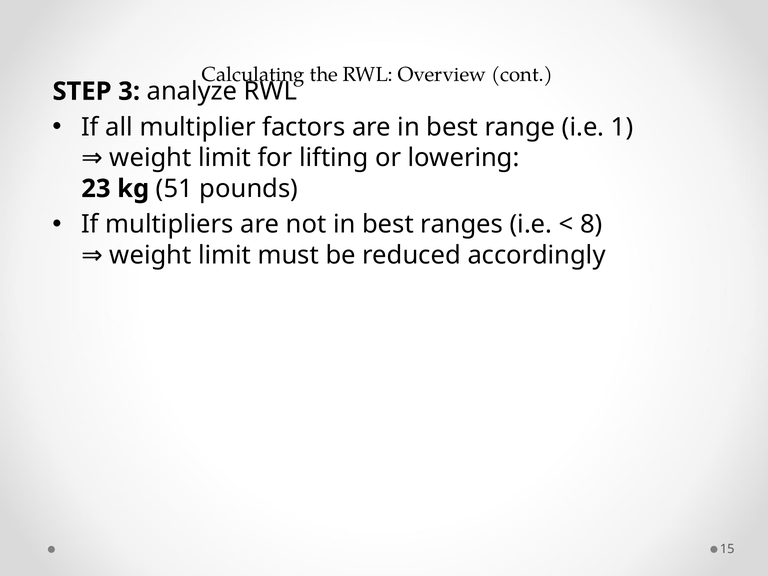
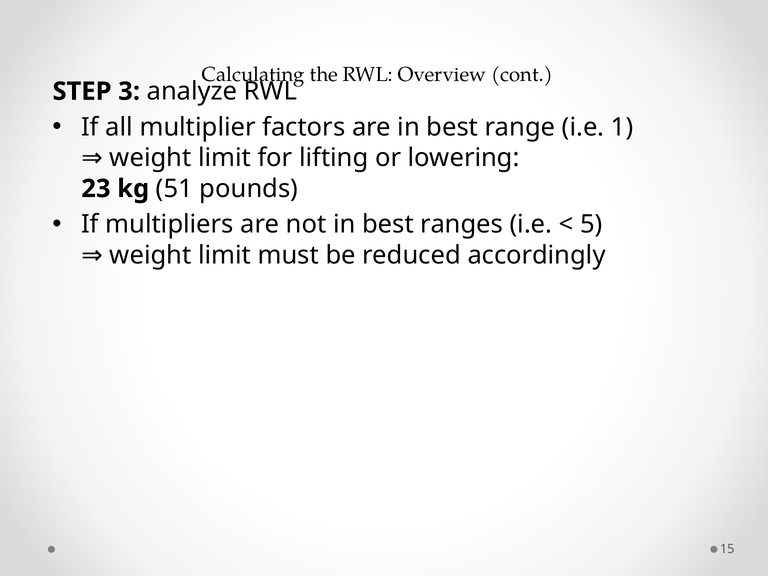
8: 8 -> 5
